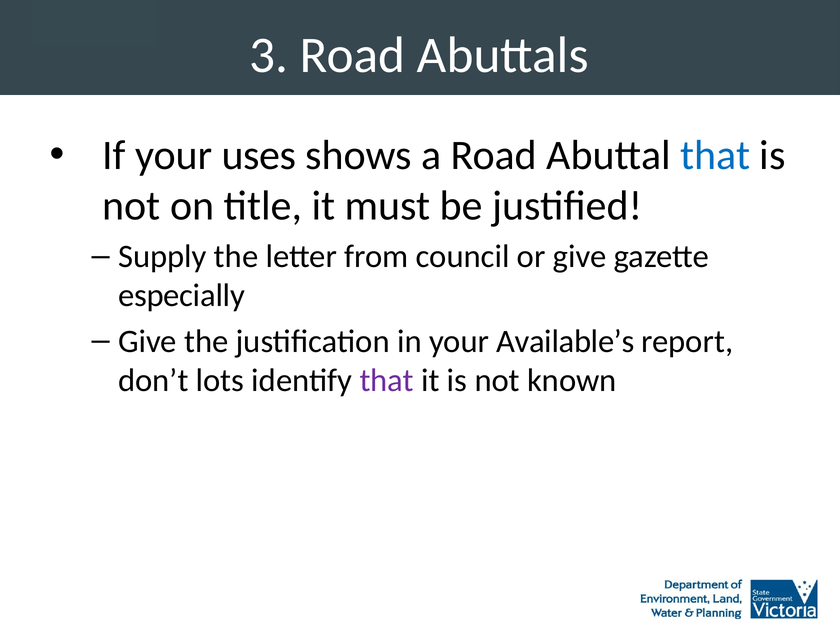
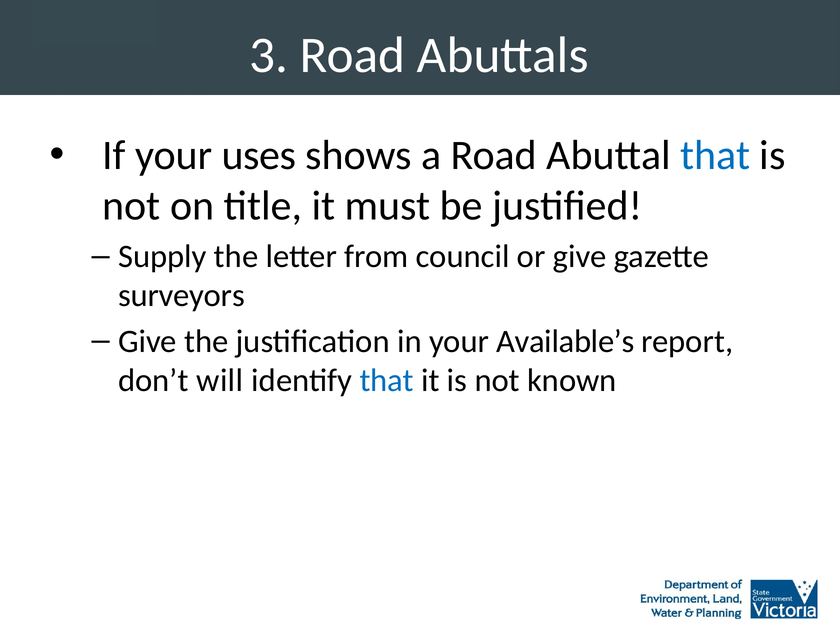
especially: especially -> surveyors
lots: lots -> will
that at (387, 380) colour: purple -> blue
